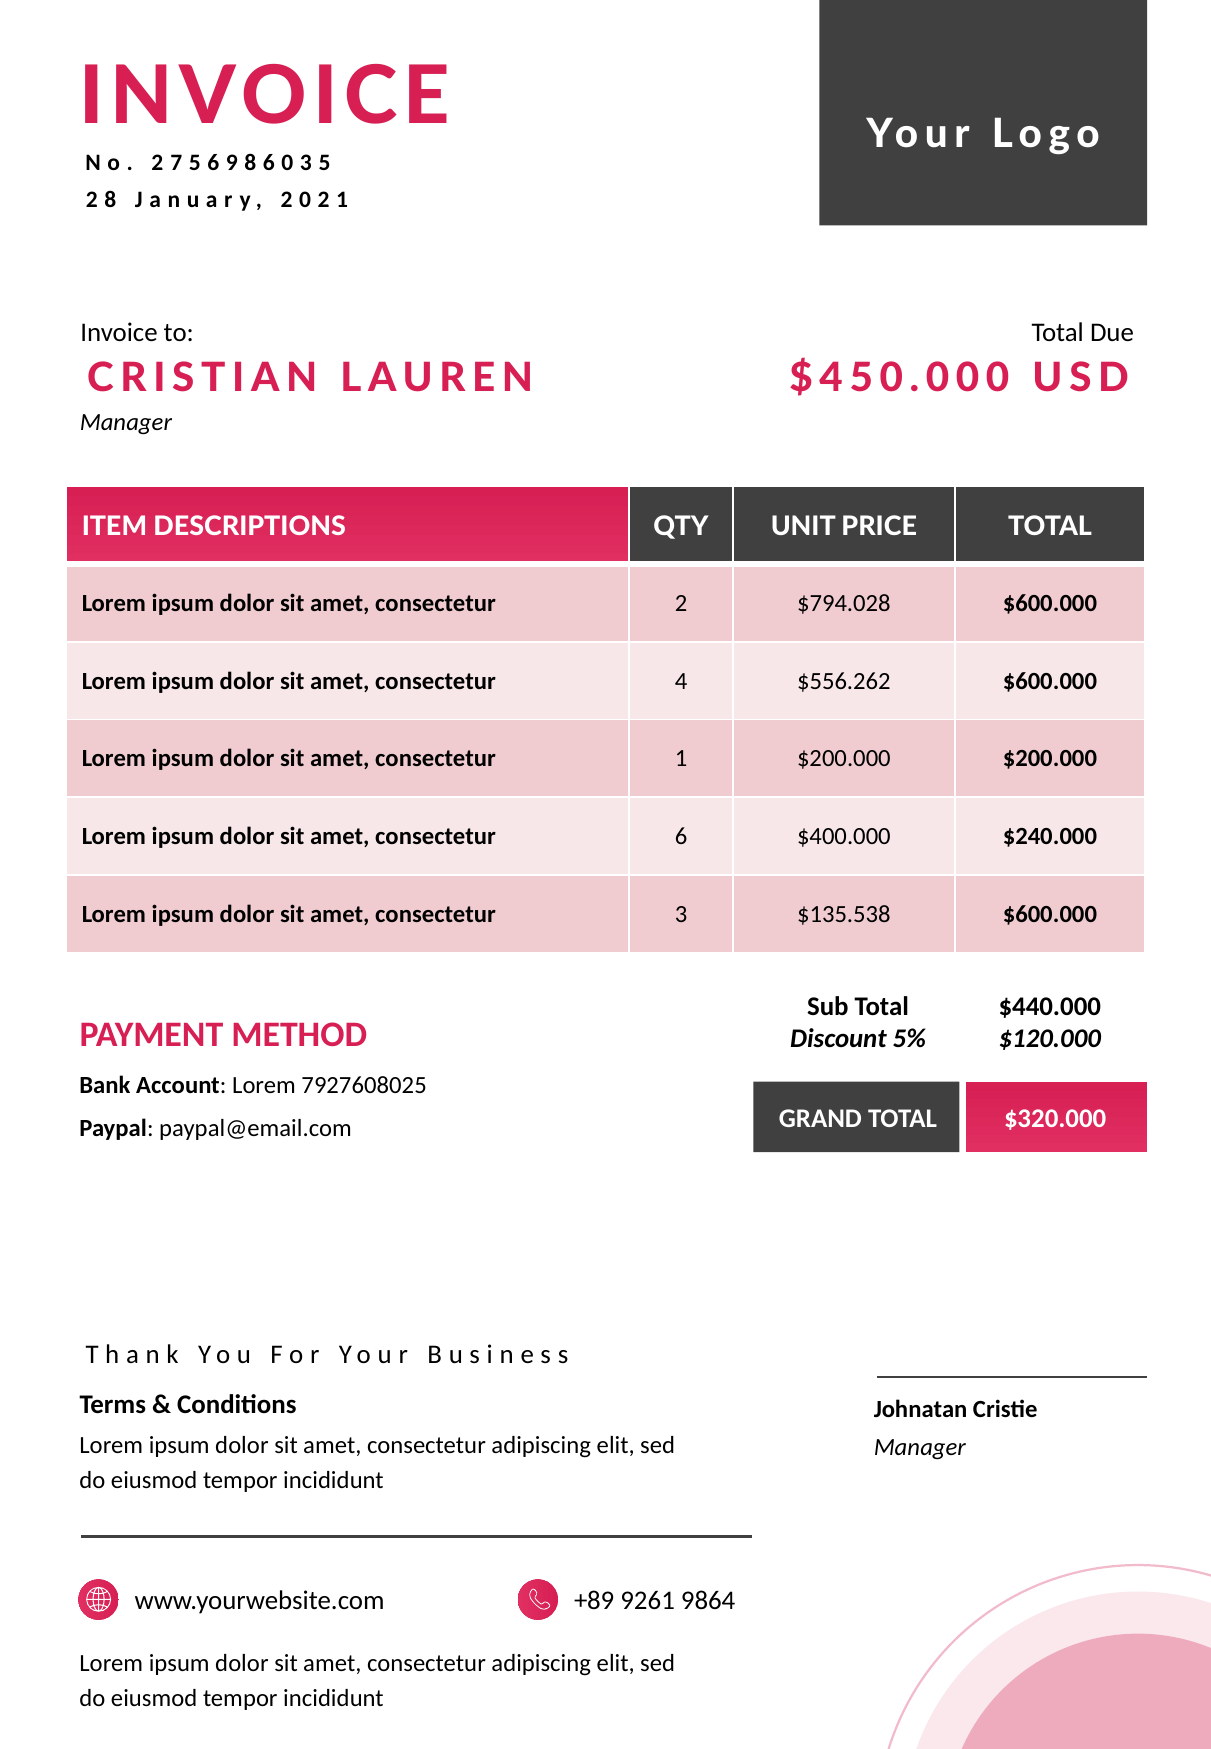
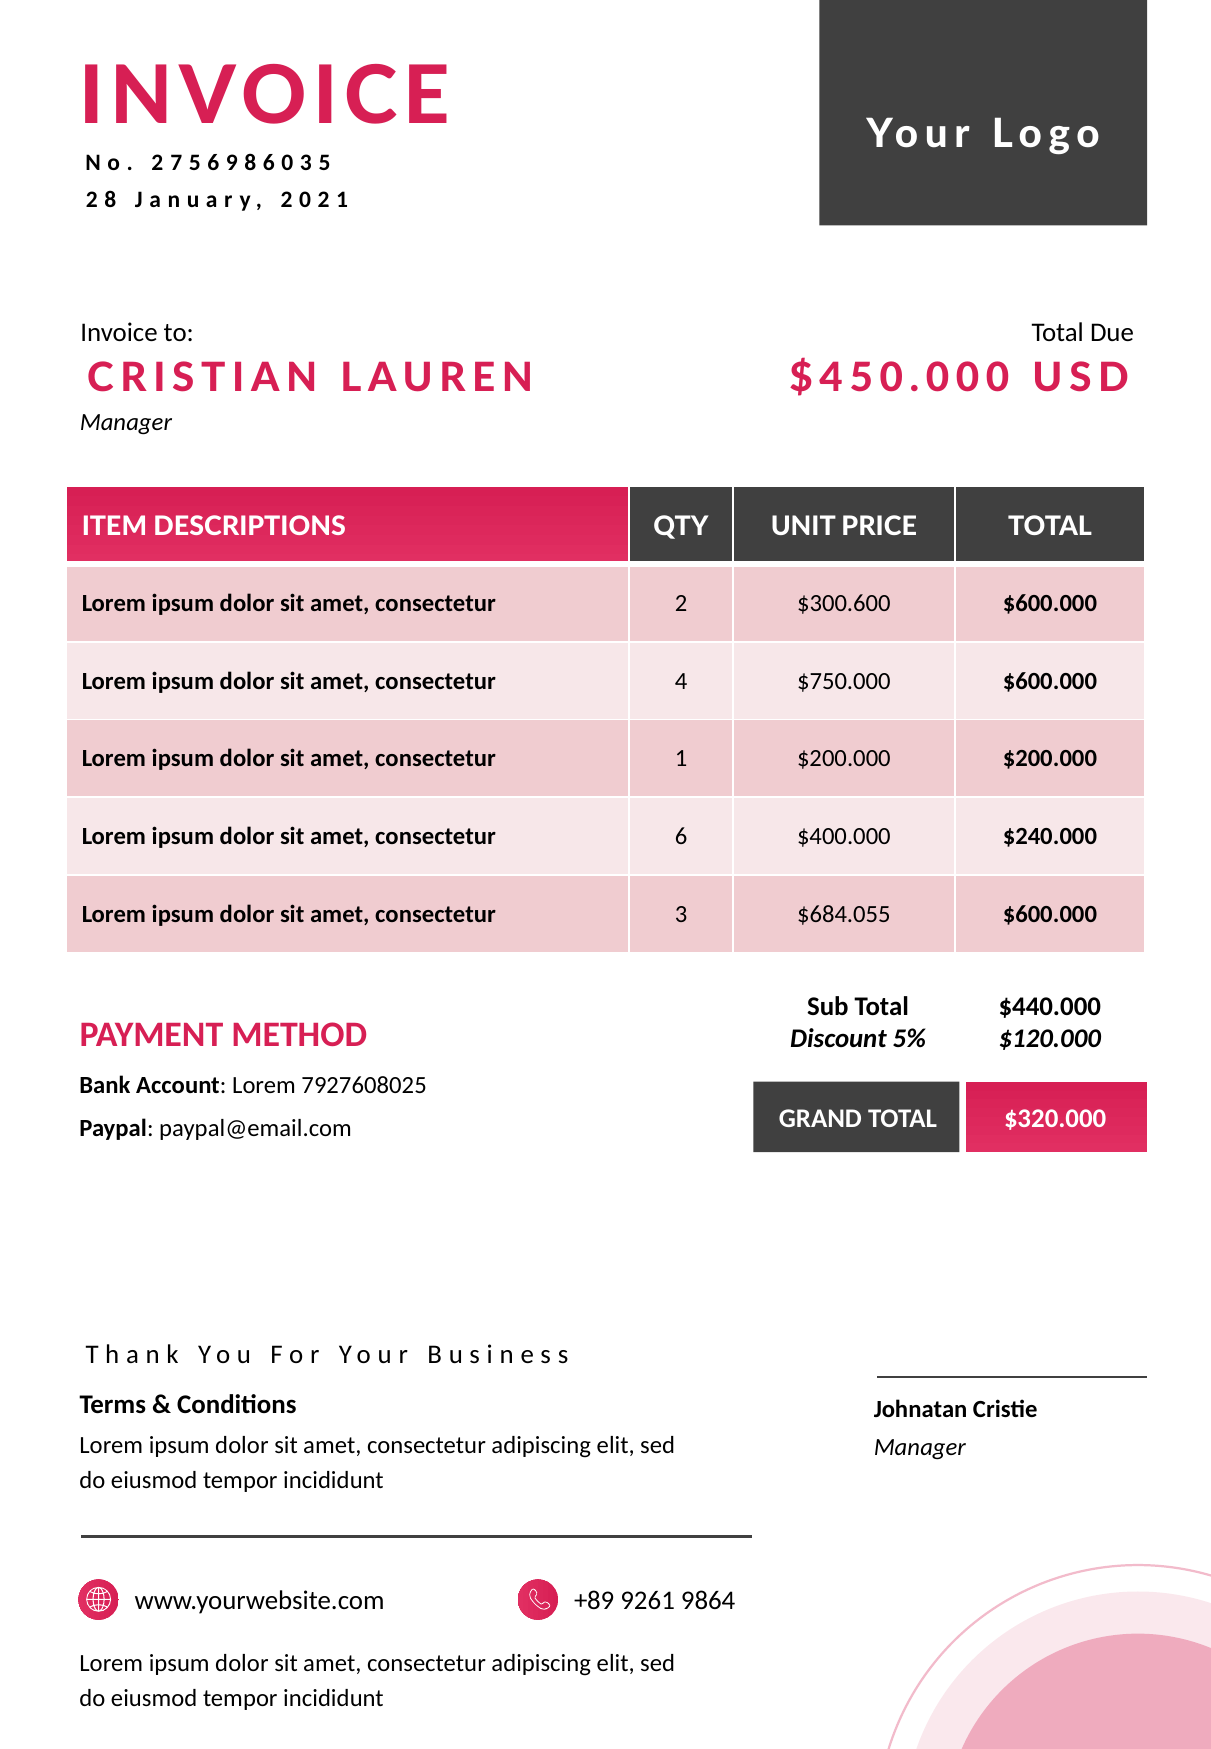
$794.028: $794.028 -> $300.600
$556.262: $556.262 -> $750.000
$135.538: $135.538 -> $684.055
